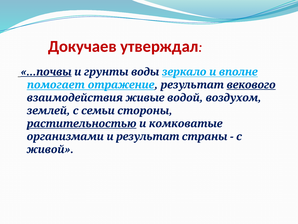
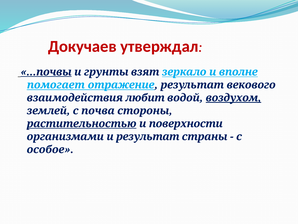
воды: воды -> взят
векового underline: present -> none
живые: живые -> любит
воздухом underline: none -> present
семьи: семьи -> почва
комковатые: комковатые -> поверхности
живой: живой -> особое
